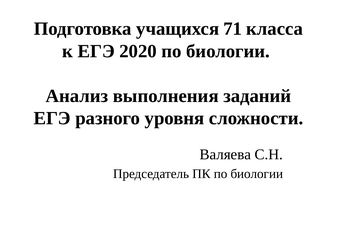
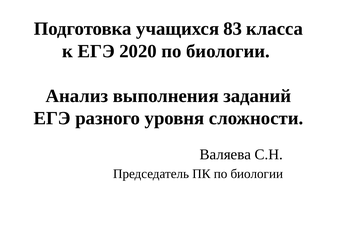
71: 71 -> 83
